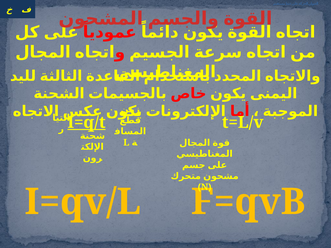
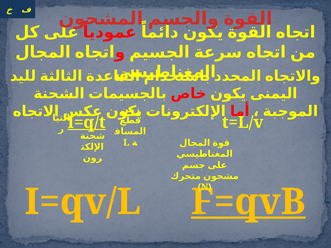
F=qvB underline: none -> present
